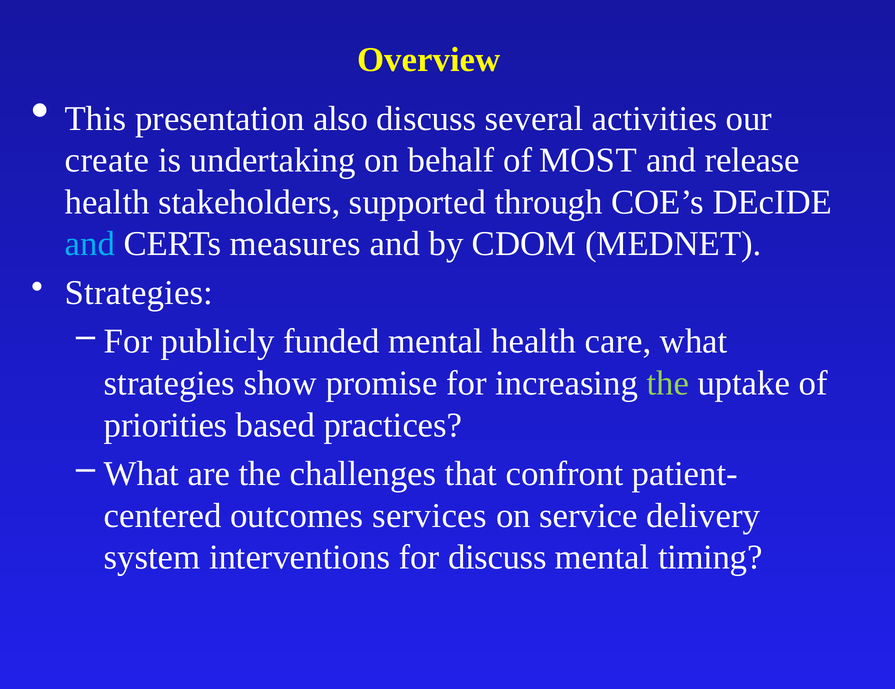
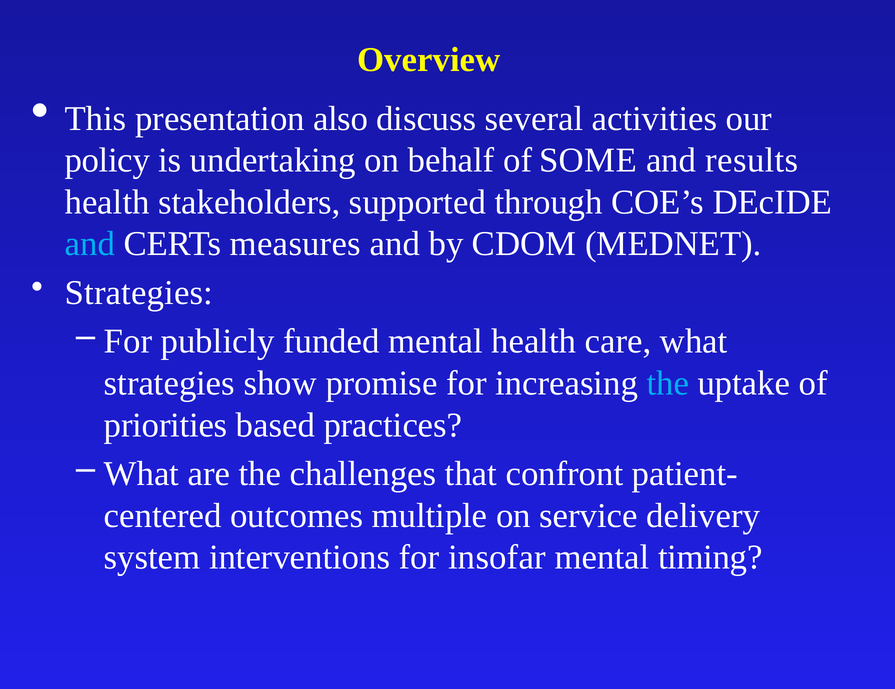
create: create -> policy
MOST: MOST -> SOME
release: release -> results
the at (668, 383) colour: light green -> light blue
services: services -> multiple
for discuss: discuss -> insofar
